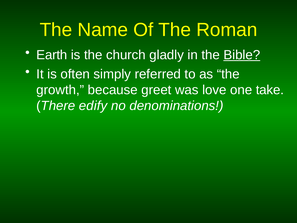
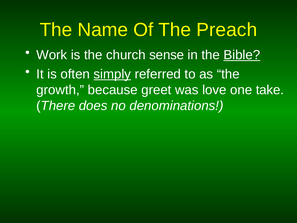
Roman: Roman -> Preach
Earth: Earth -> Work
gladly: gladly -> sense
simply underline: none -> present
edify: edify -> does
